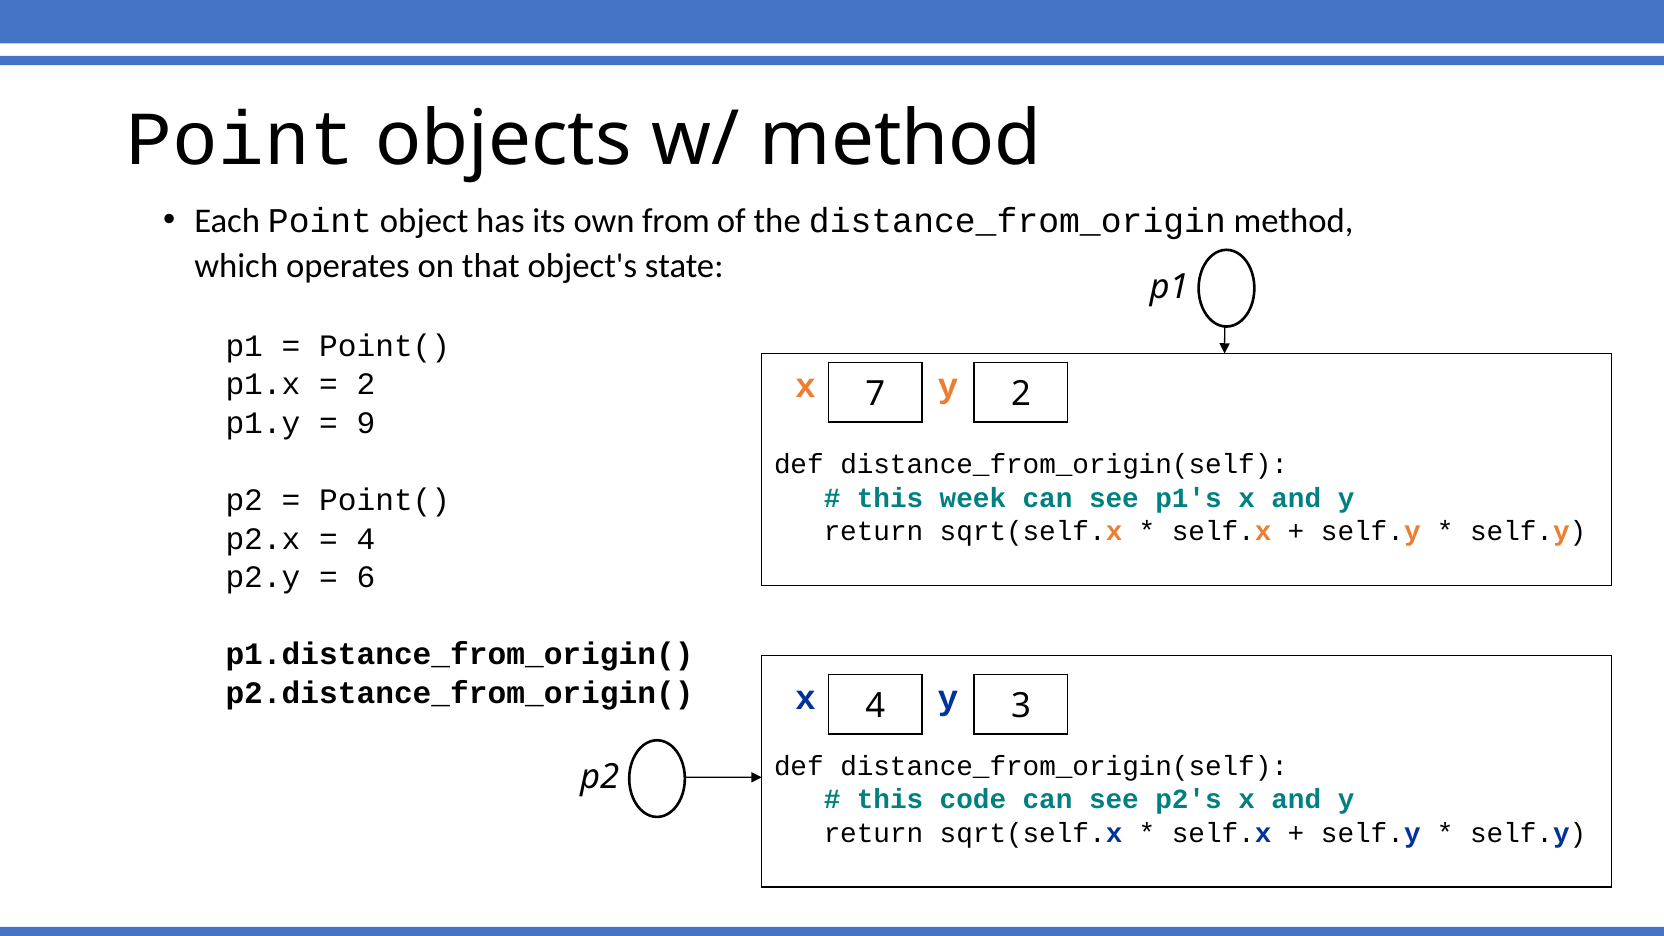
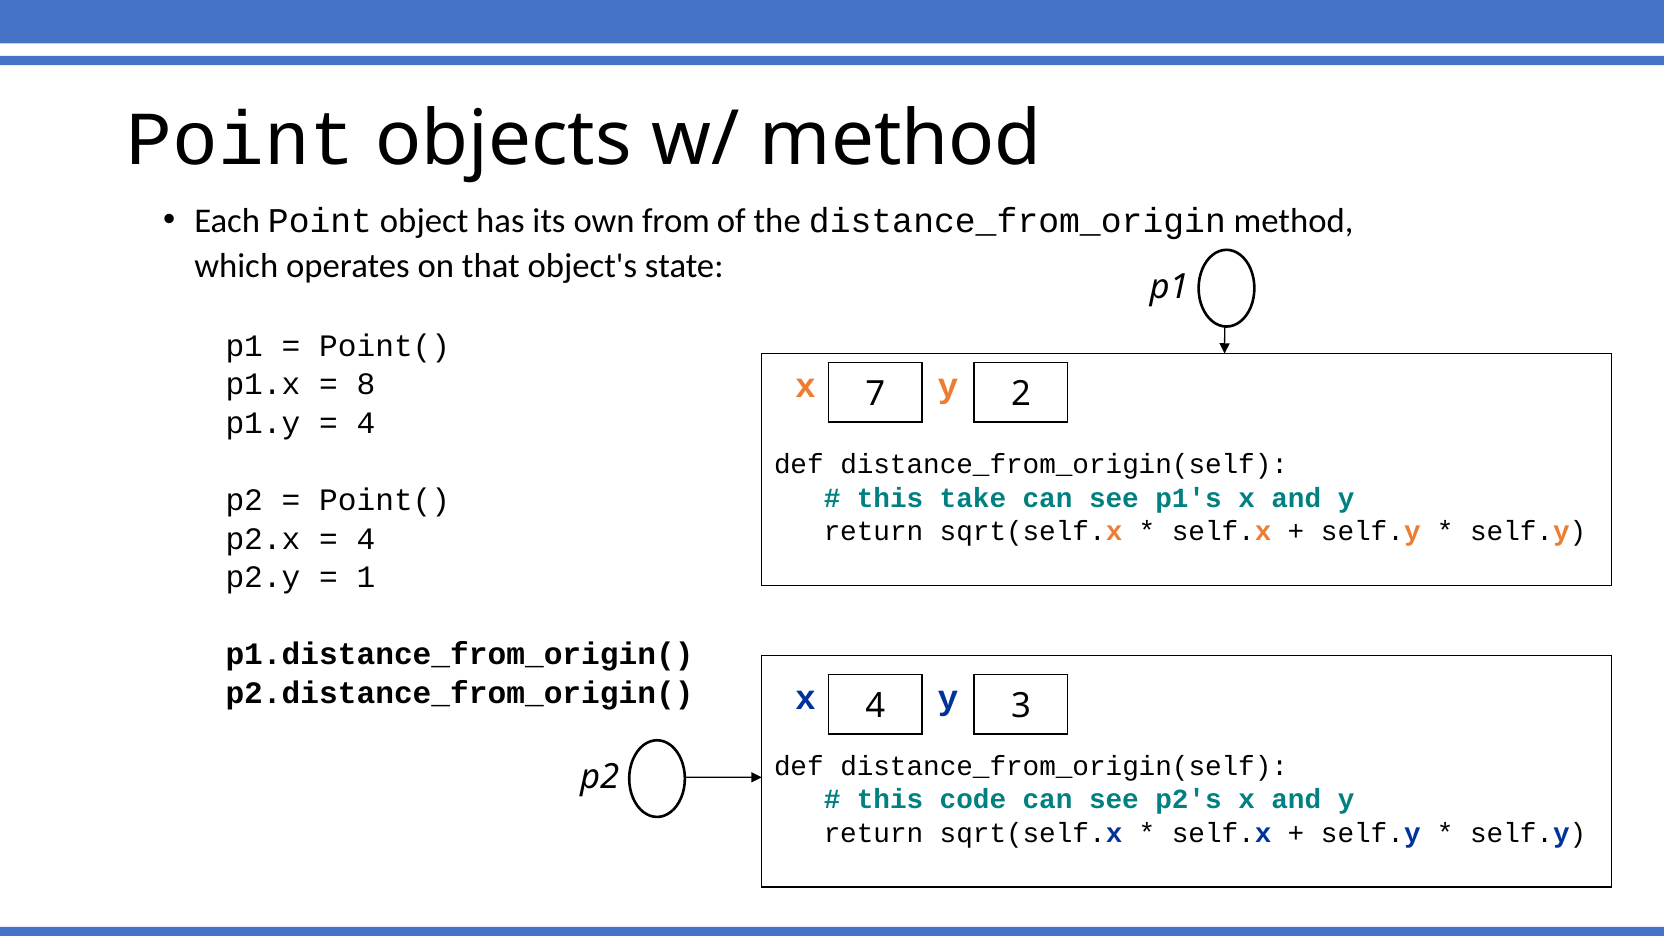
2 at (366, 384): 2 -> 8
9 at (366, 423): 9 -> 4
week: week -> take
6: 6 -> 1
